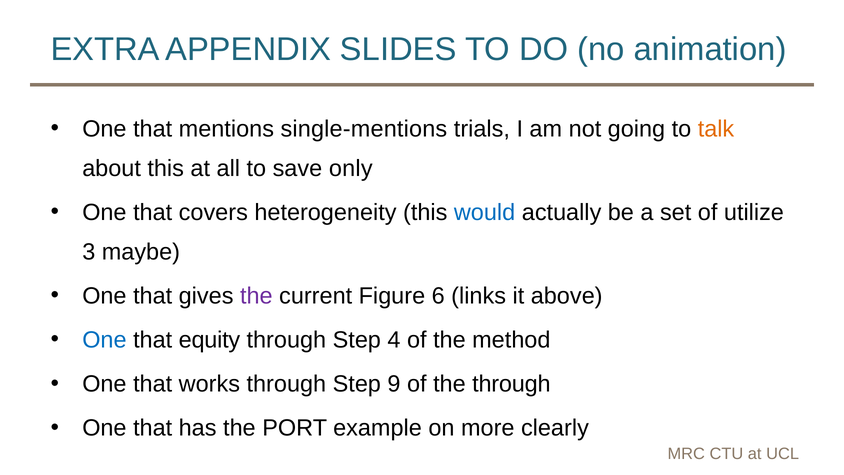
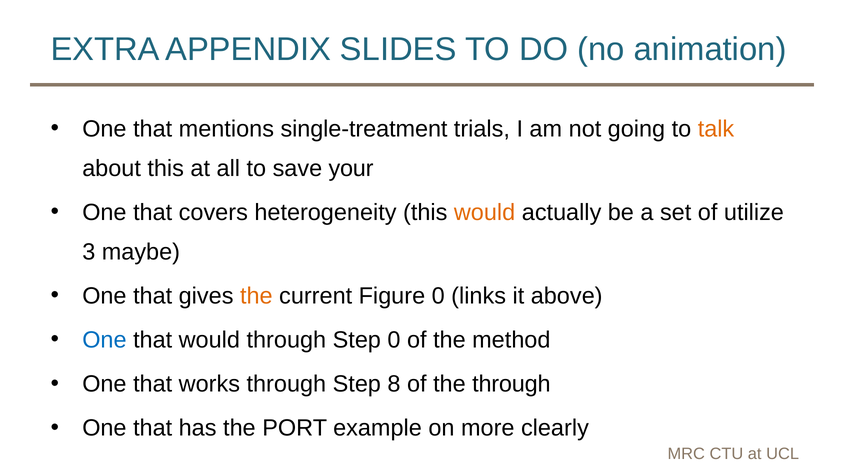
single-mentions: single-mentions -> single-treatment
only: only -> your
would at (485, 212) colour: blue -> orange
the at (256, 296) colour: purple -> orange
Figure 6: 6 -> 0
that equity: equity -> would
Step 4: 4 -> 0
9: 9 -> 8
